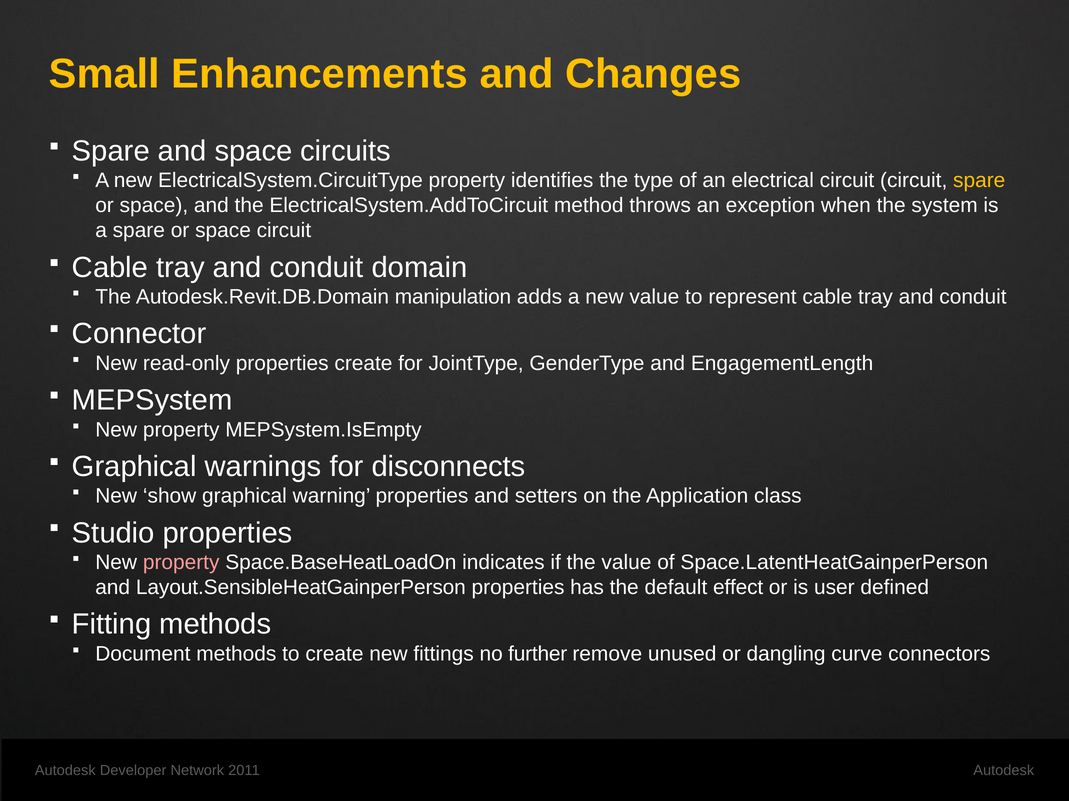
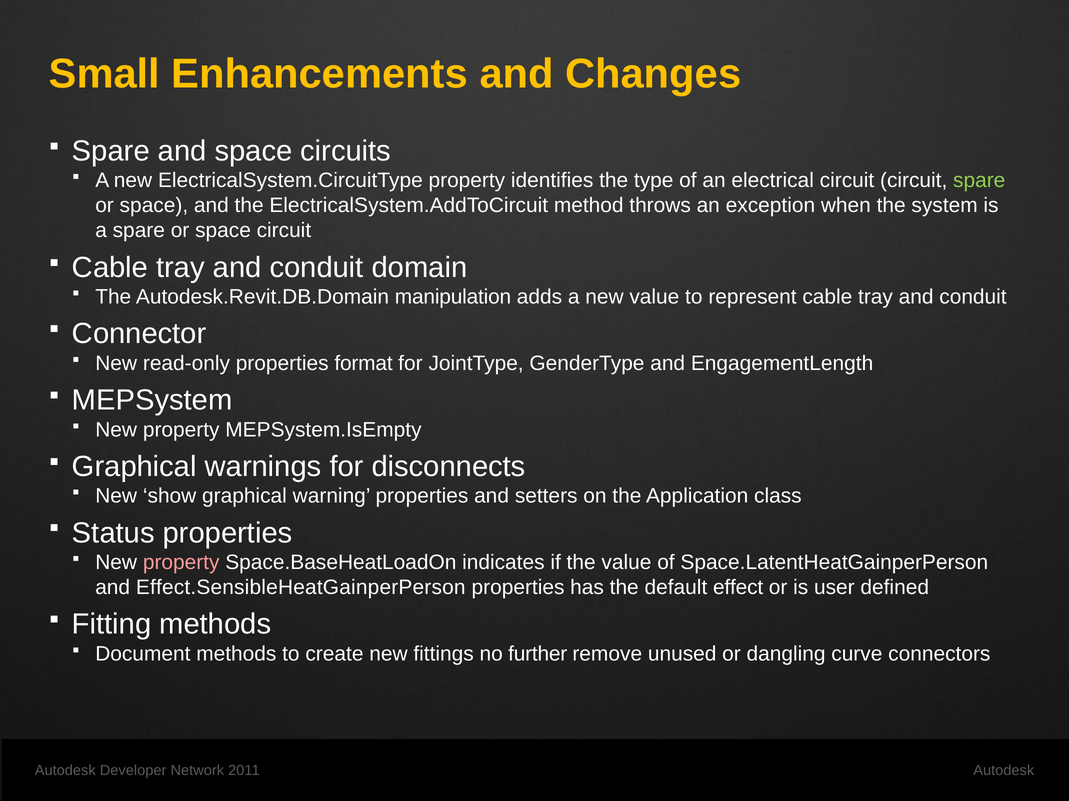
spare at (979, 181) colour: yellow -> light green
properties create: create -> format
Studio: Studio -> Status
Layout.SensibleHeatGainperPerson: Layout.SensibleHeatGainperPerson -> Effect.SensibleHeatGainperPerson
